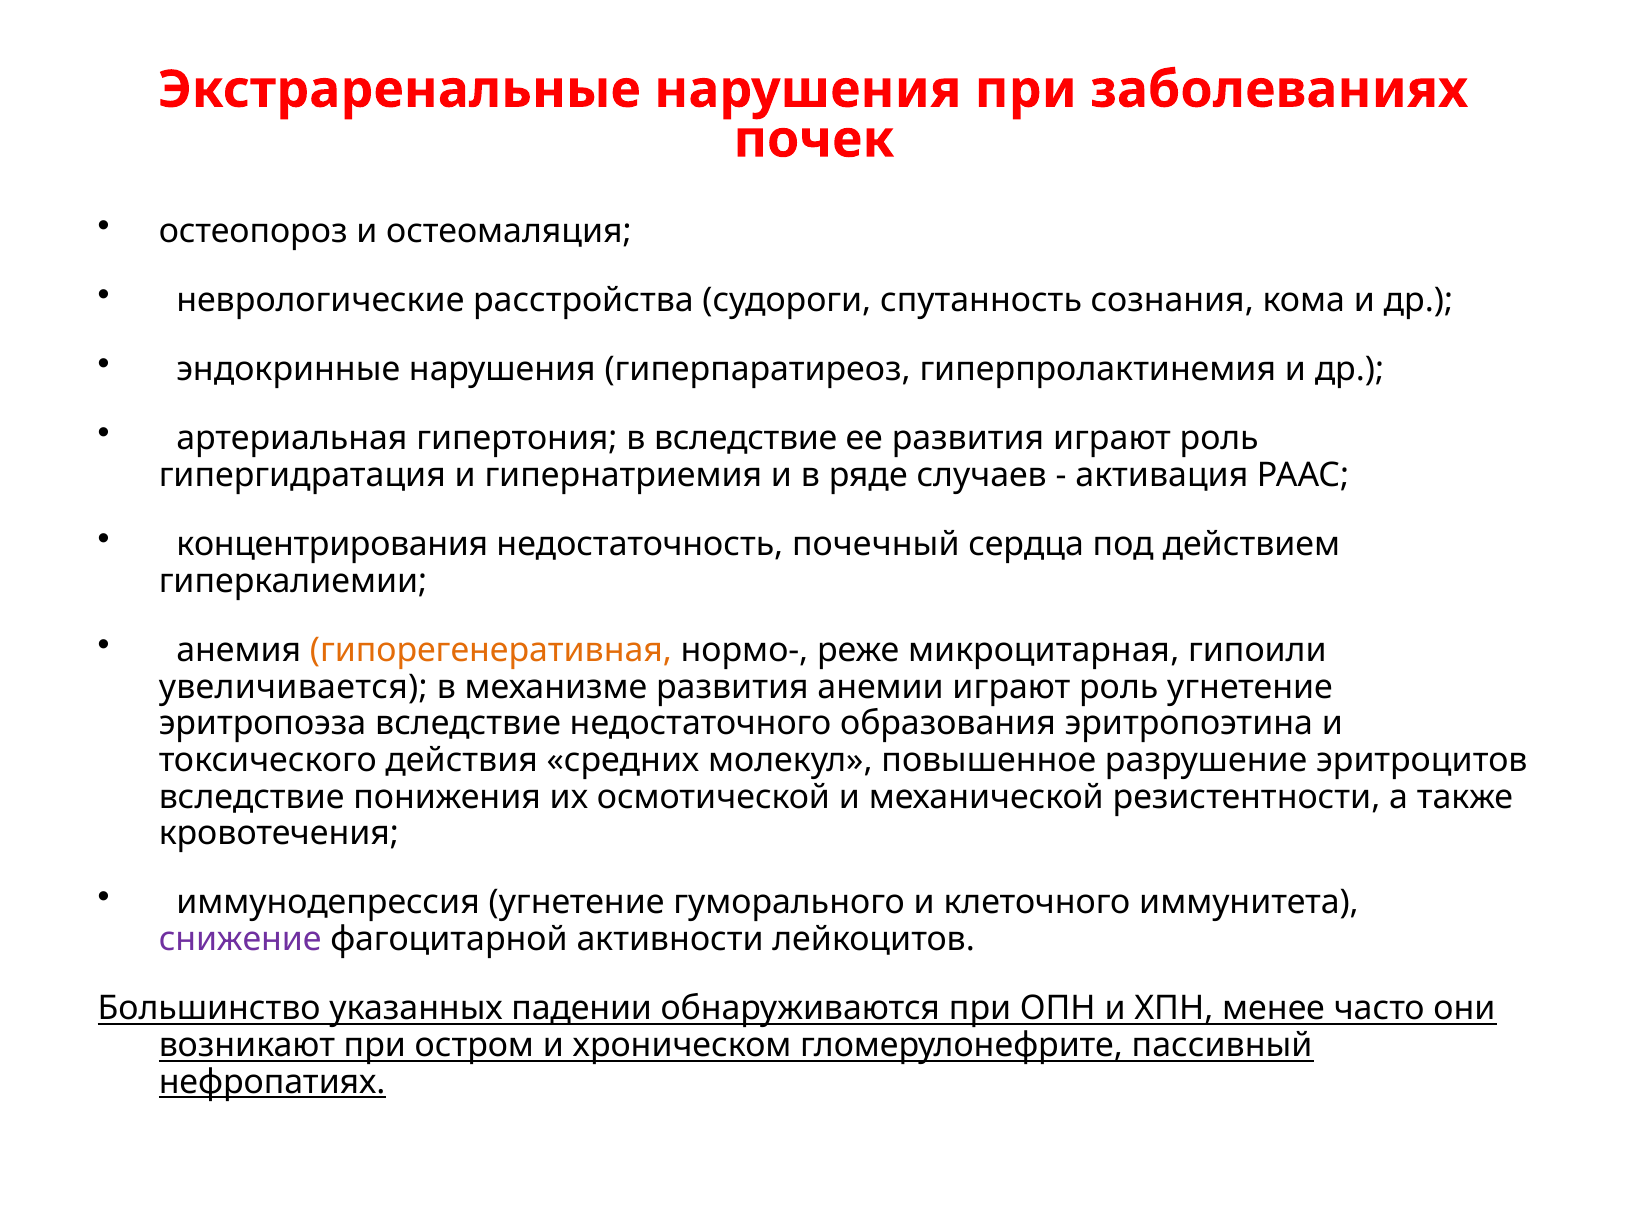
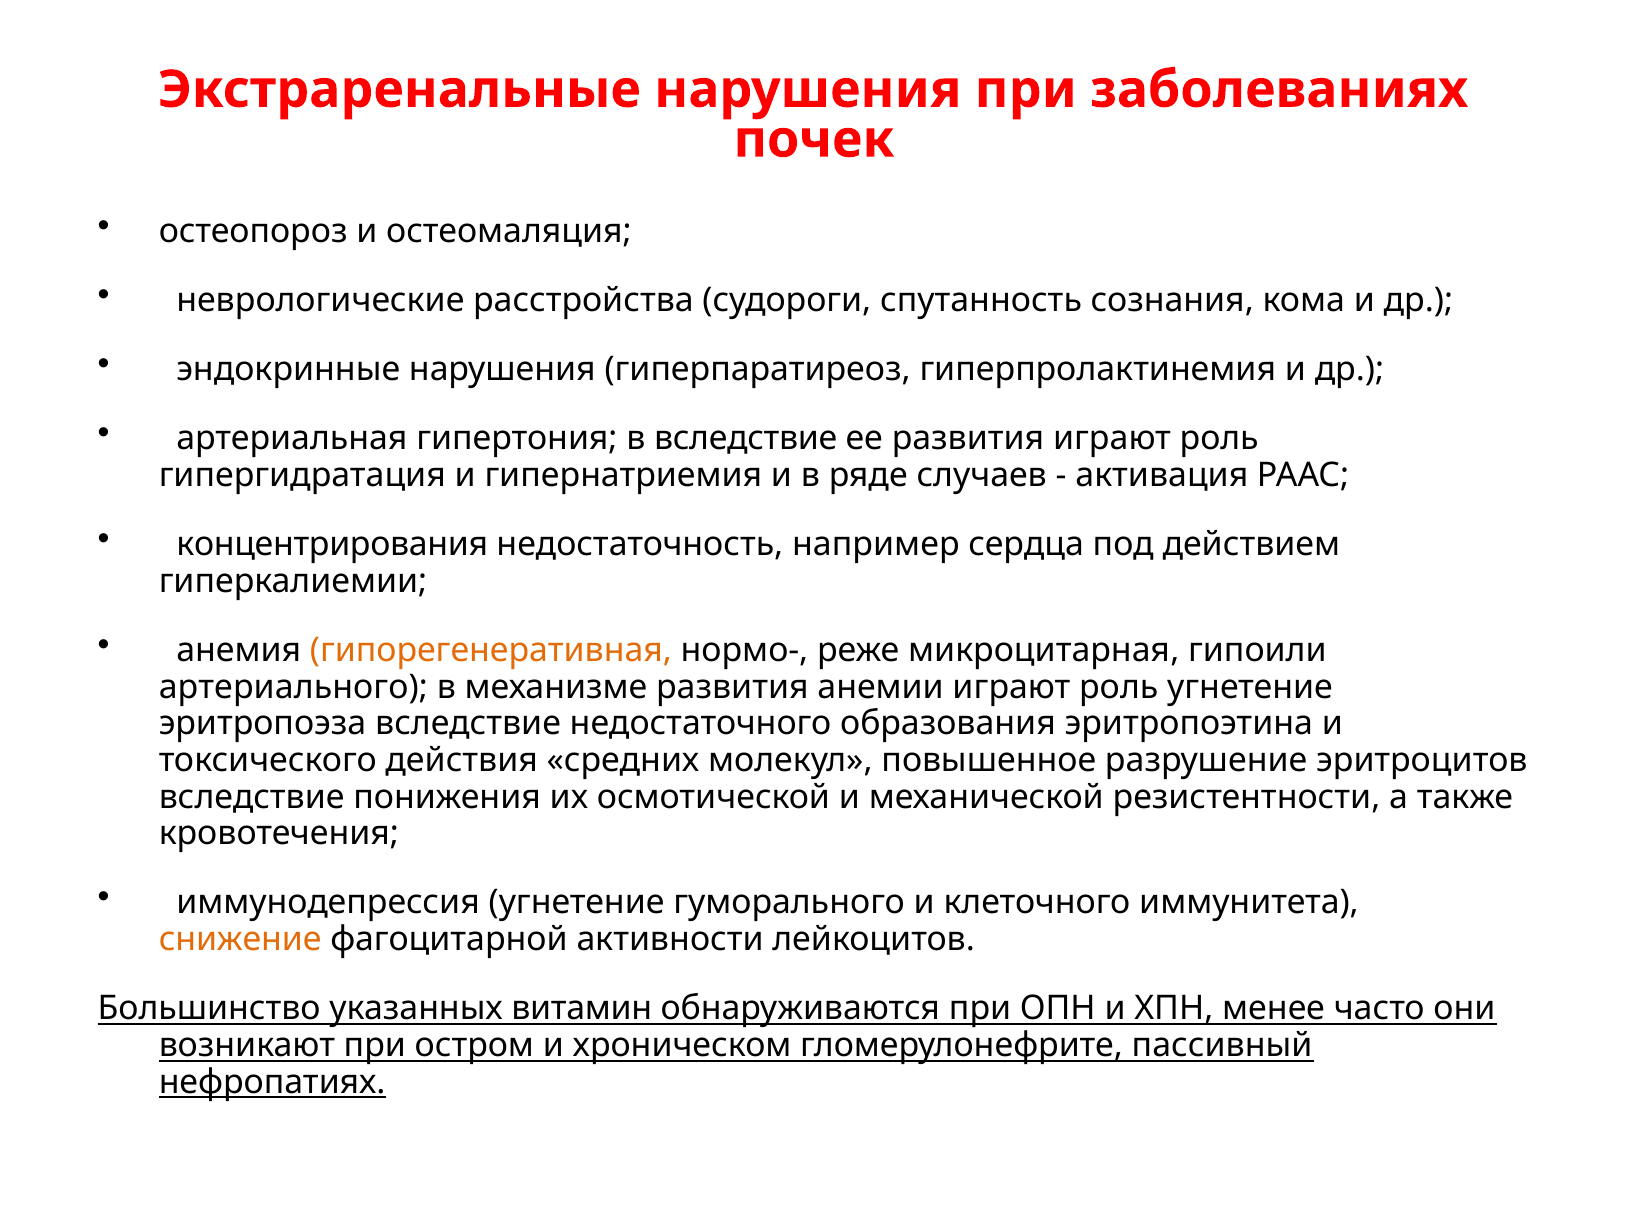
почечный: почечный -> например
увеличивается: увеличивается -> артериального
снижение colour: purple -> orange
падении: падении -> витамин
